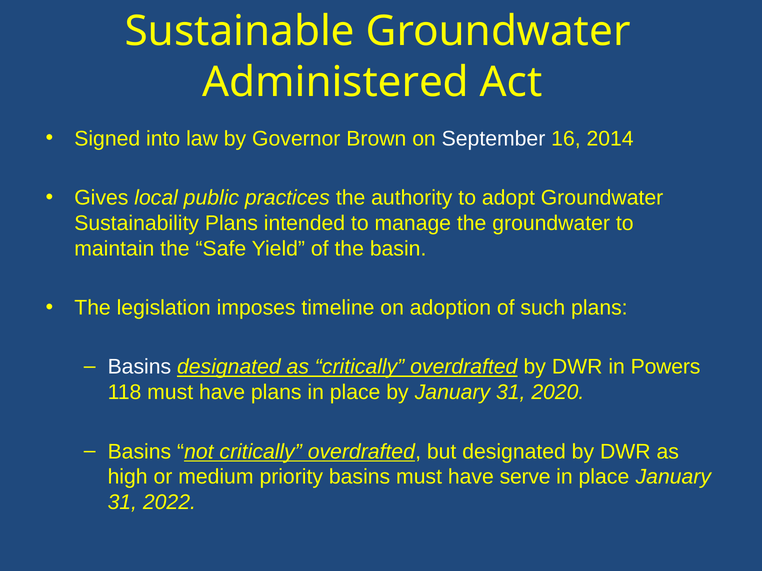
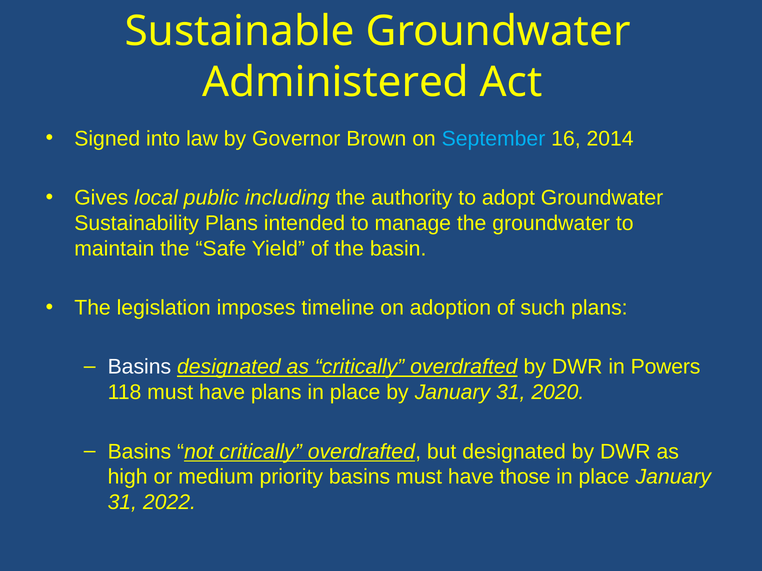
September colour: white -> light blue
practices: practices -> including
serve: serve -> those
